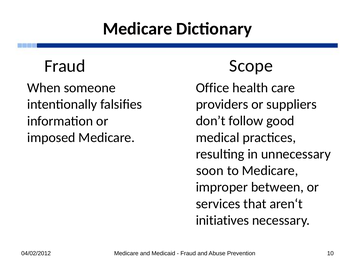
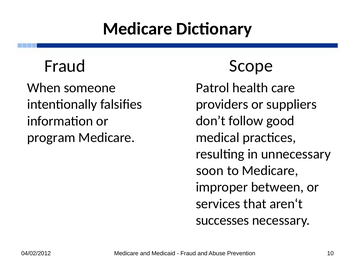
Office: Office -> Patrol
imposed: imposed -> program
initiatives: initiatives -> successes
